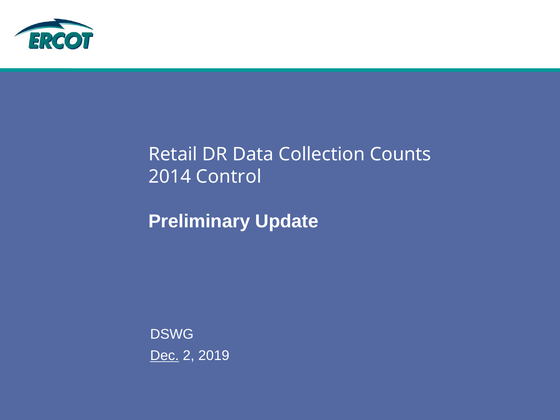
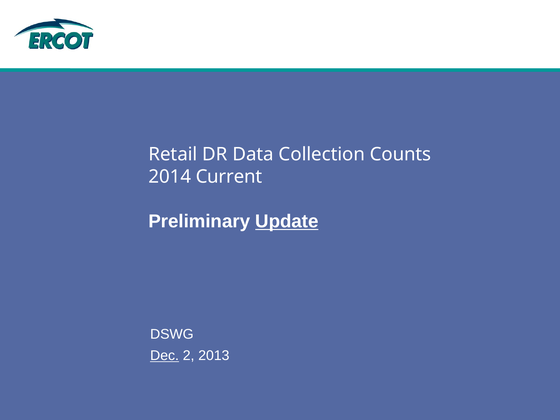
Control: Control -> Current
Update underline: none -> present
2019: 2019 -> 2013
